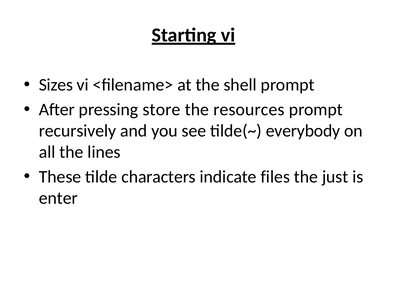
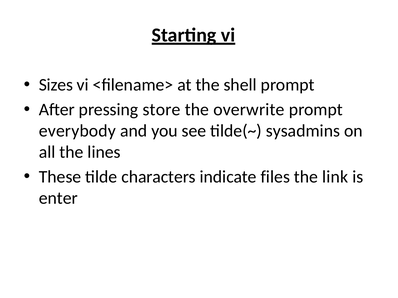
resources: resources -> overwrite
recursively: recursively -> everybody
everybody: everybody -> sysadmins
just: just -> link
